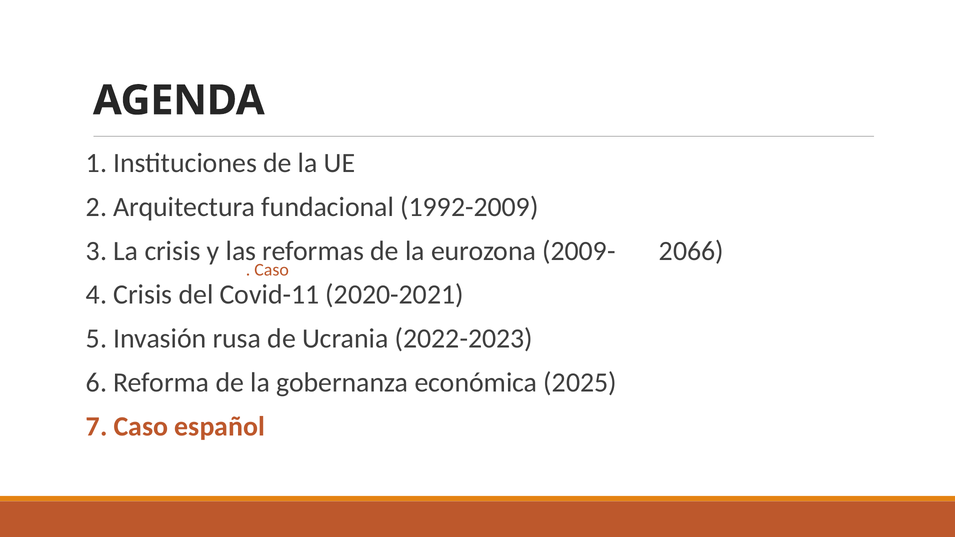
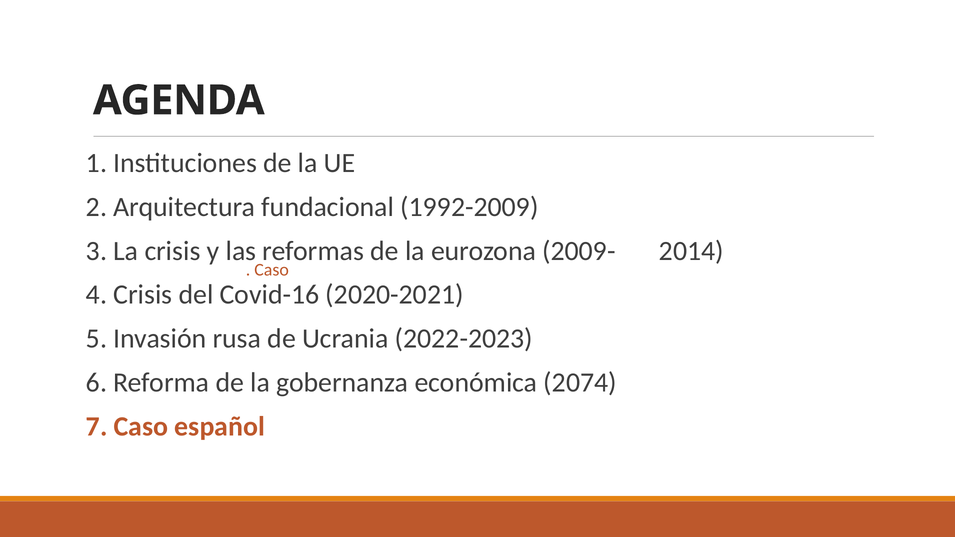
2066: 2066 -> 2014
Covid-11: Covid-11 -> Covid-16
2025: 2025 -> 2074
